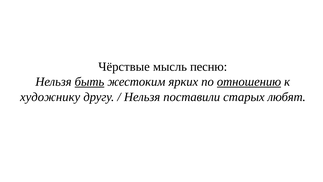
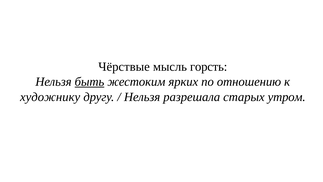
песню: песню -> горсть
отношению underline: present -> none
поставили: поставили -> разрешала
любят: любят -> утром
